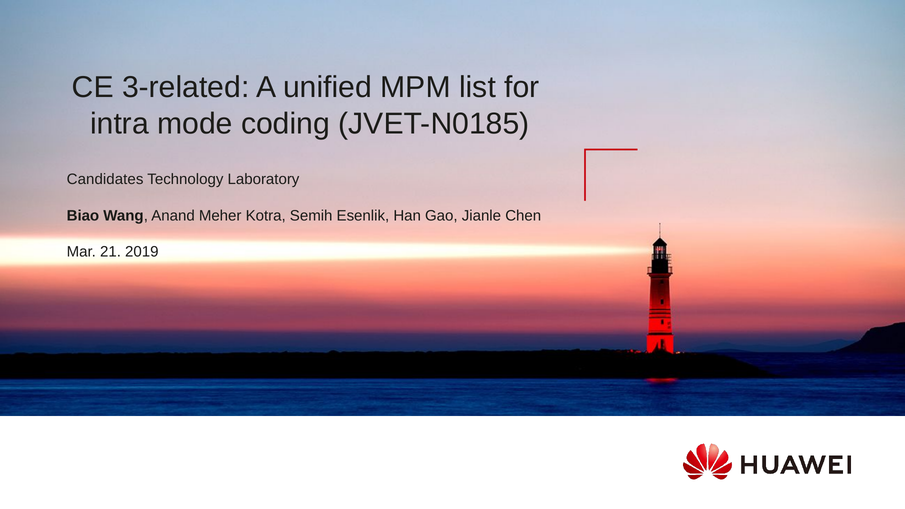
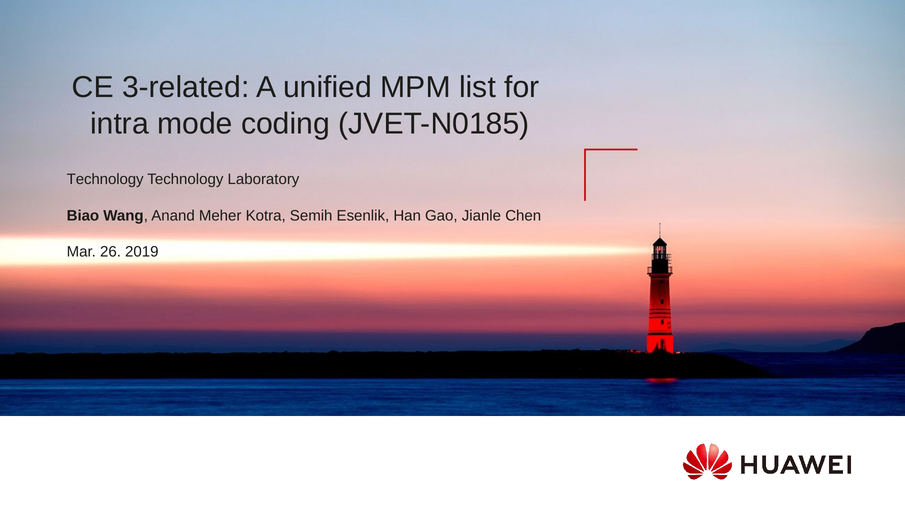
Candidates at (105, 179): Candidates -> Technology
21: 21 -> 26
